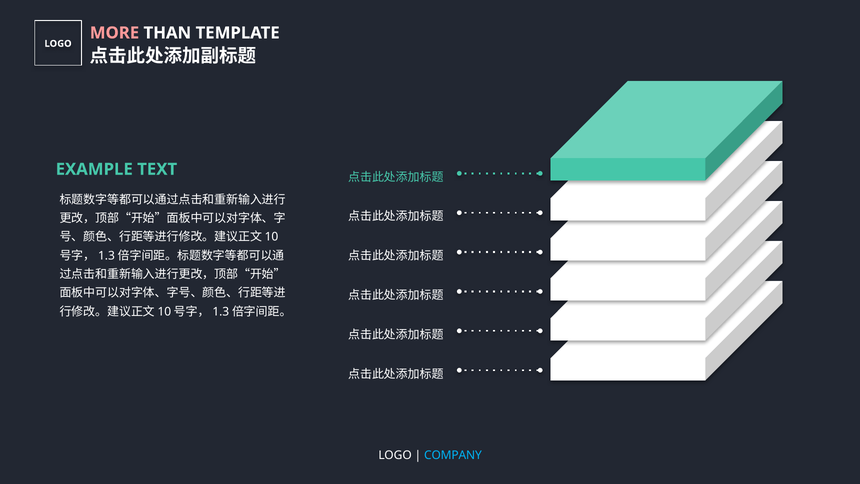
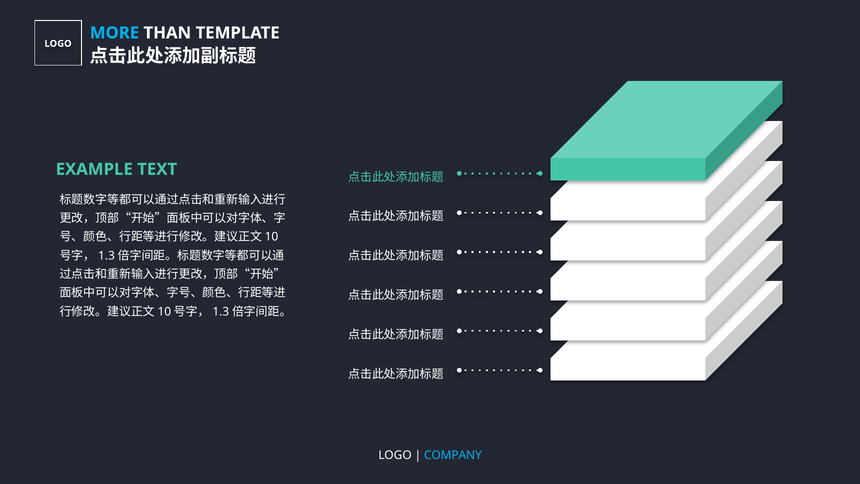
MORE colour: pink -> light blue
